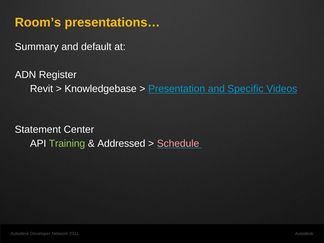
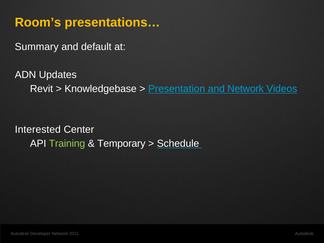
Register: Register -> Updates
and Specific: Specific -> Network
Statement: Statement -> Interested
Addressed: Addressed -> Temporary
Schedule colour: pink -> white
